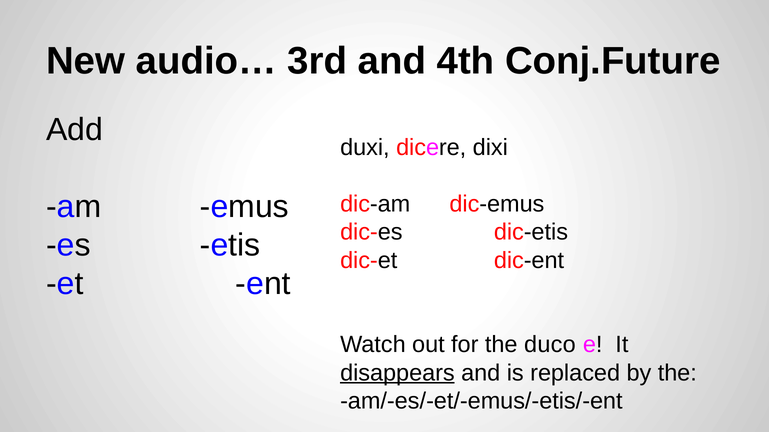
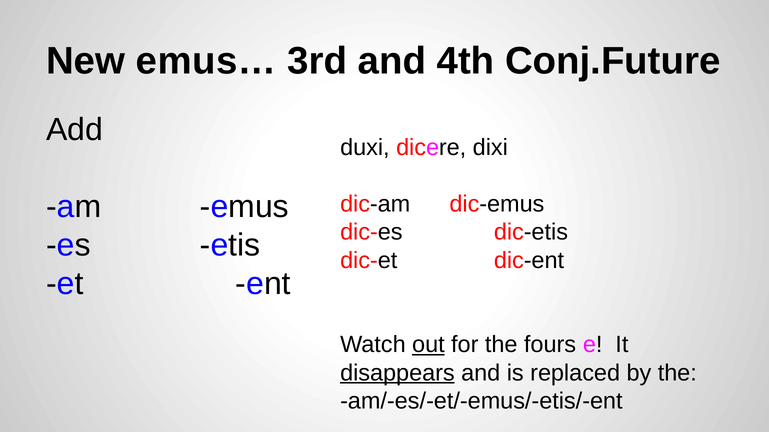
audio…: audio… -> emus…
out underline: none -> present
duco: duco -> fours
